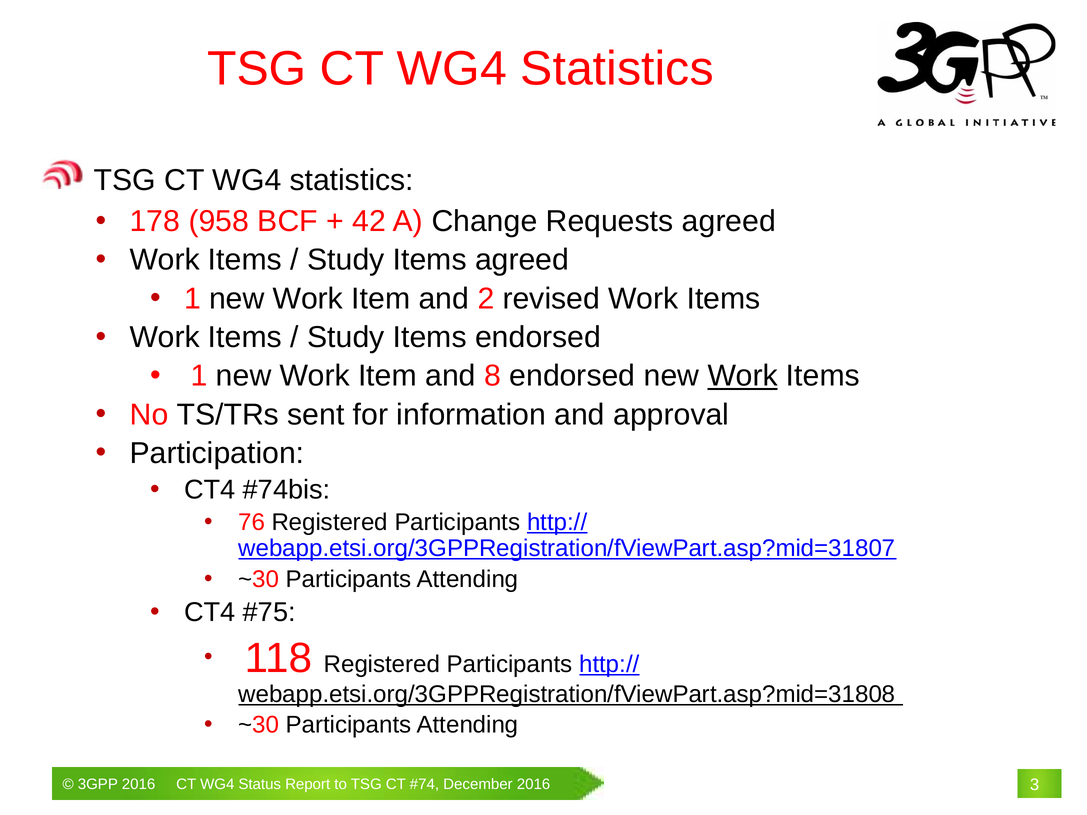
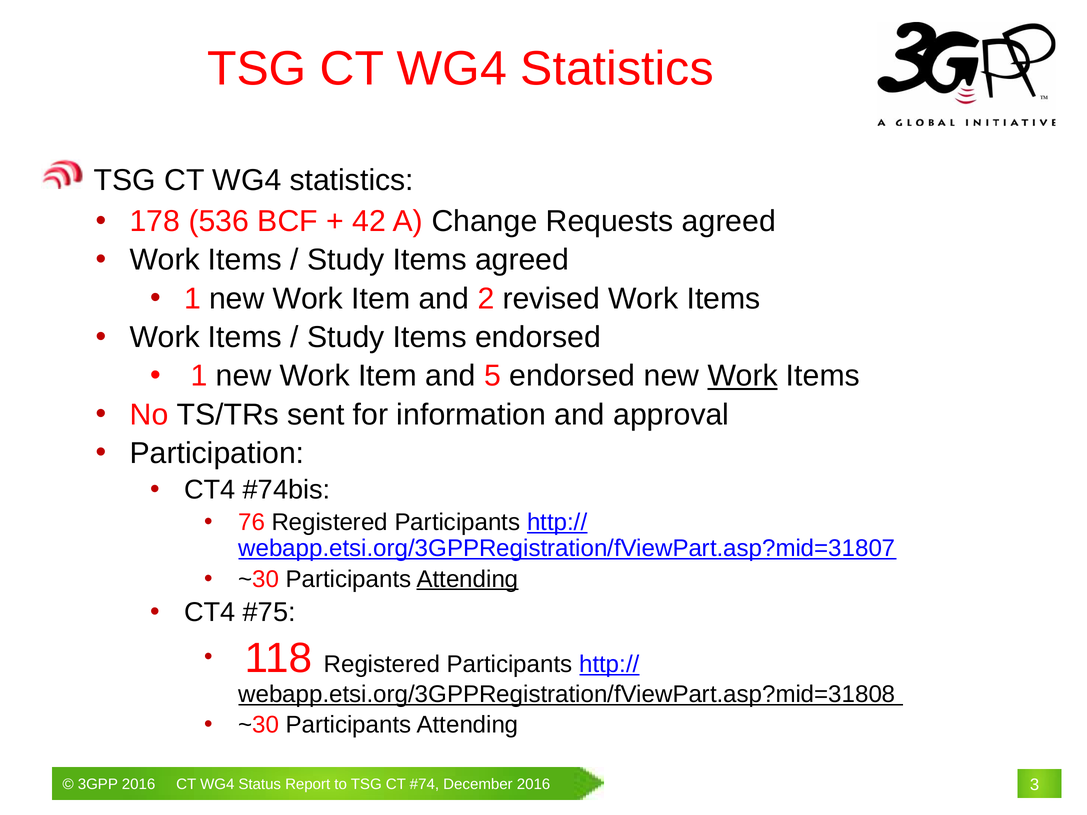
958: 958 -> 536
8: 8 -> 5
Attending at (468, 579) underline: none -> present
